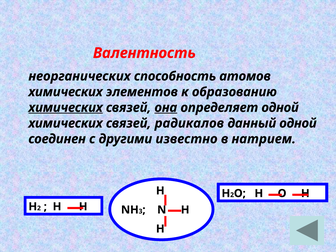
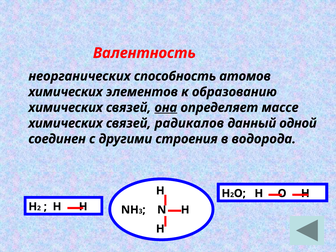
химических at (66, 108) underline: present -> none
определяет одной: одной -> массе
известно: известно -> строения
натрием: натрием -> водорода
